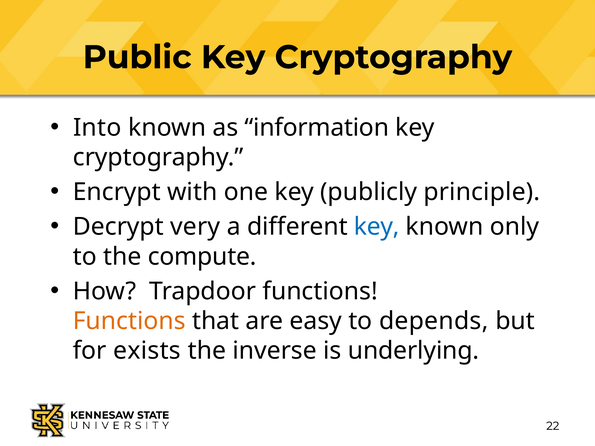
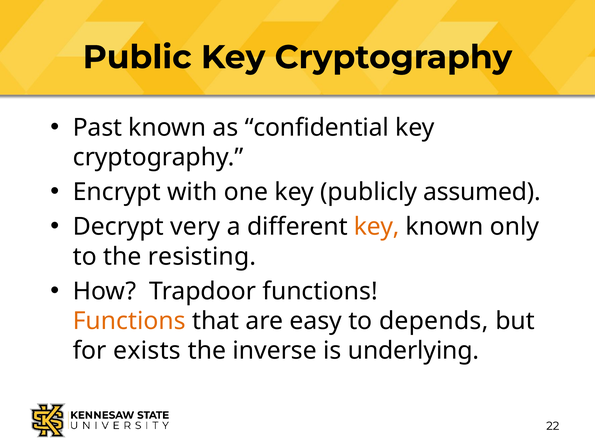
Into: Into -> Past
information: information -> confidential
principle: principle -> assumed
key at (377, 227) colour: blue -> orange
compute: compute -> resisting
